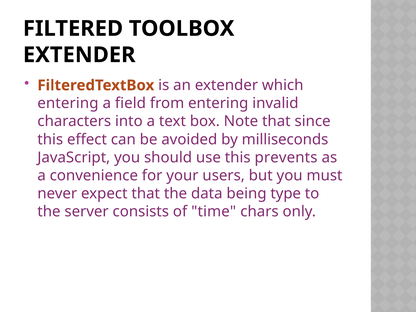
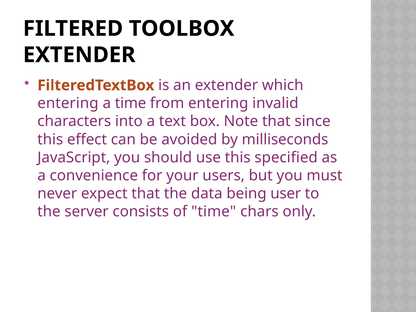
a field: field -> time
prevents: prevents -> specified
type: type -> user
